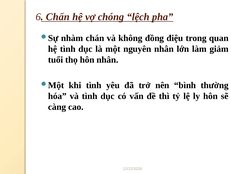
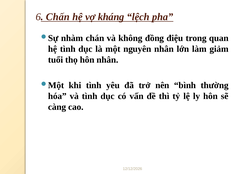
chóng: chóng -> kháng
